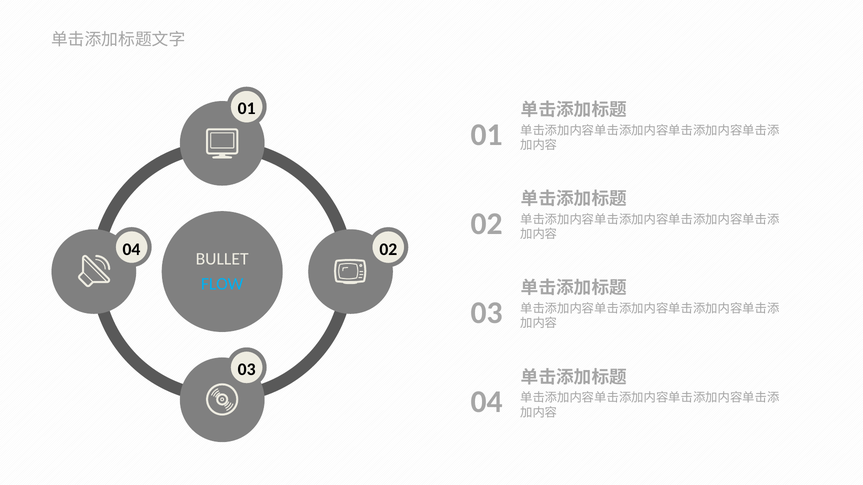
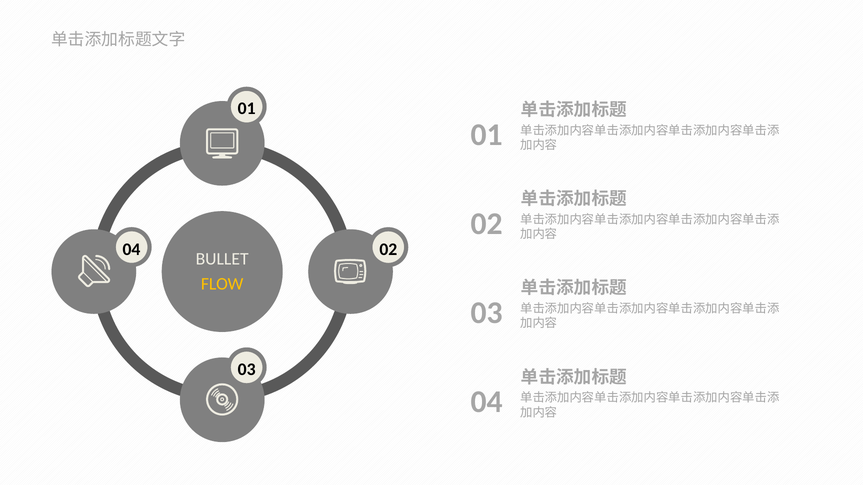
FLOW colour: light blue -> yellow
